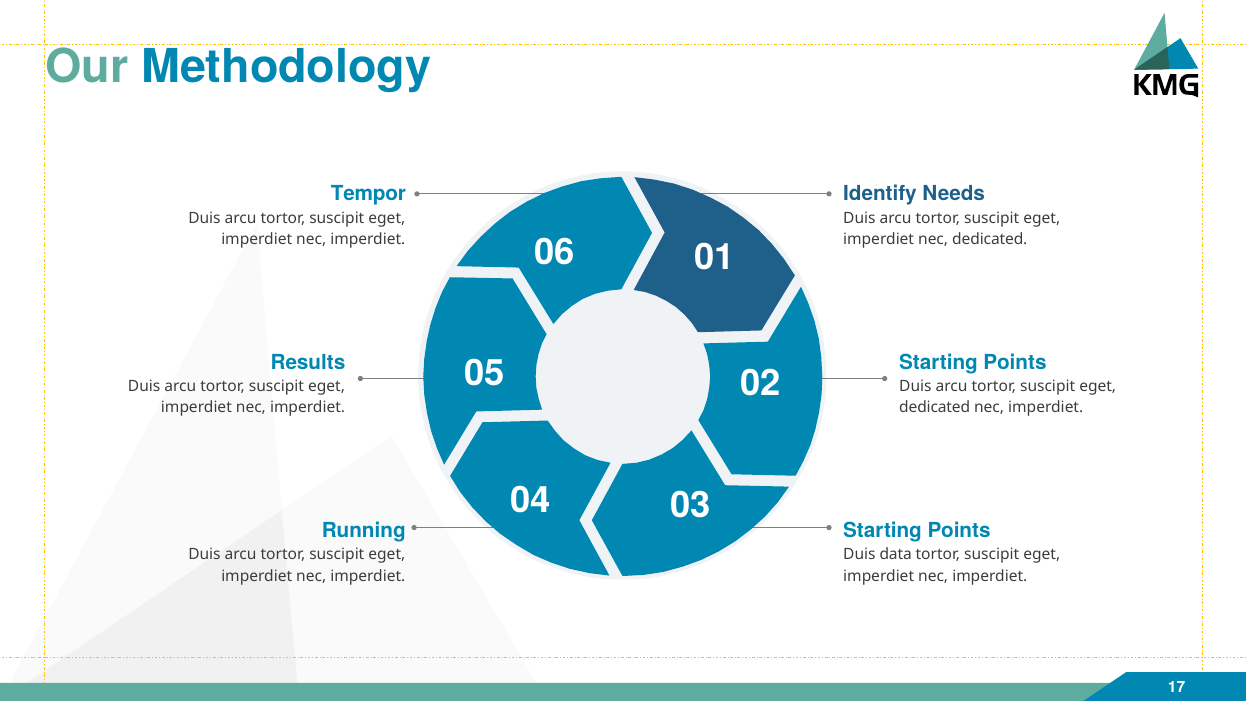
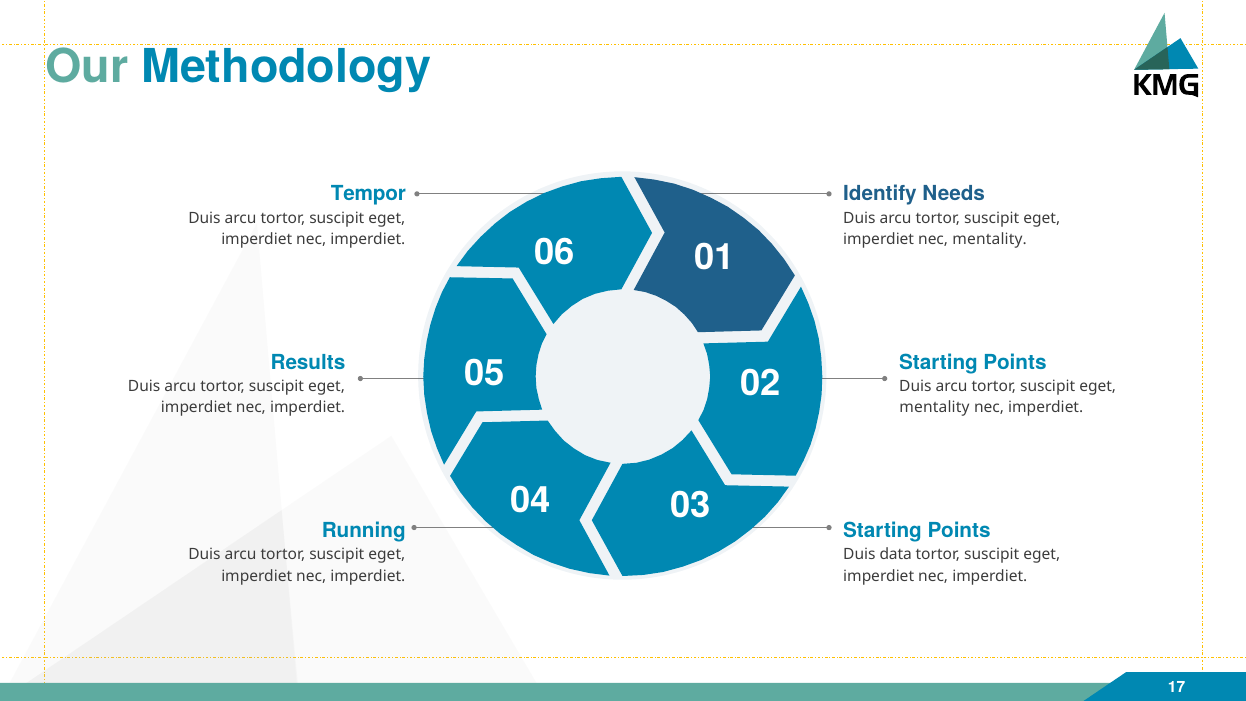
nec dedicated: dedicated -> mentality
dedicated at (935, 407): dedicated -> mentality
